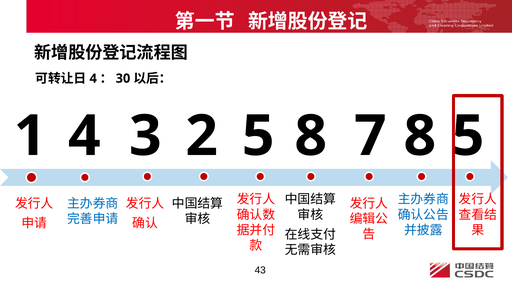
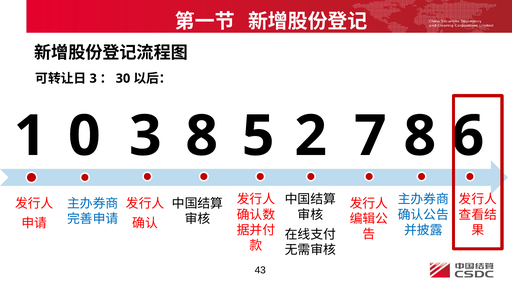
4 at (93, 78): 4 -> 3
1 4: 4 -> 0
3 2: 2 -> 8
5 8: 8 -> 2
8 5: 5 -> 6
